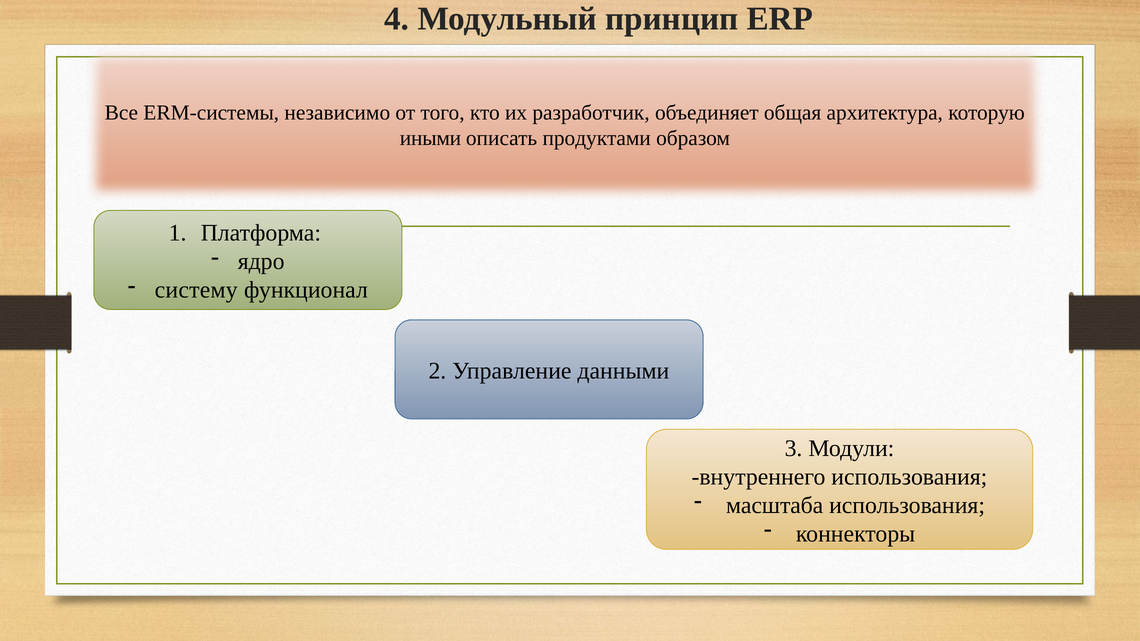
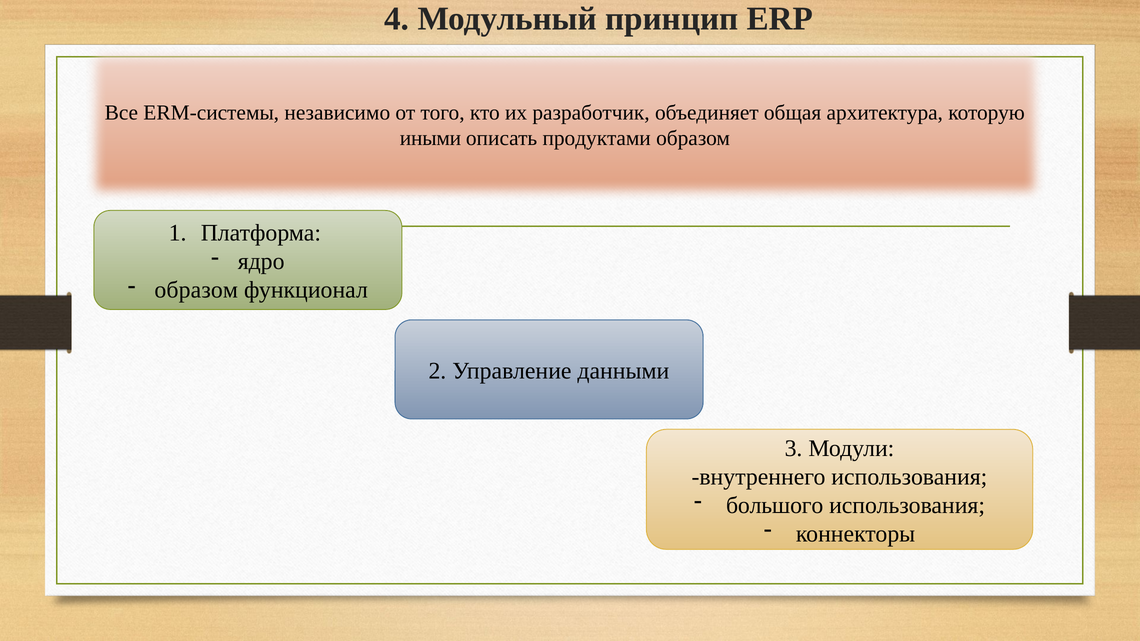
систему at (196, 290): систему -> образом
масштаба: масштаба -> большого
